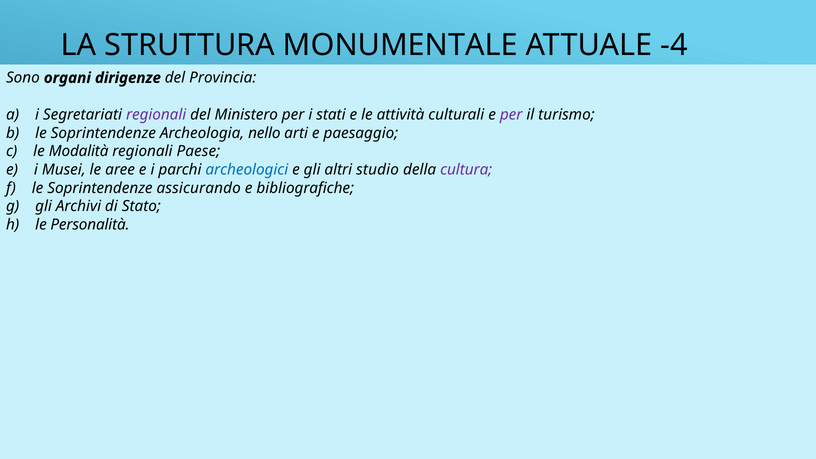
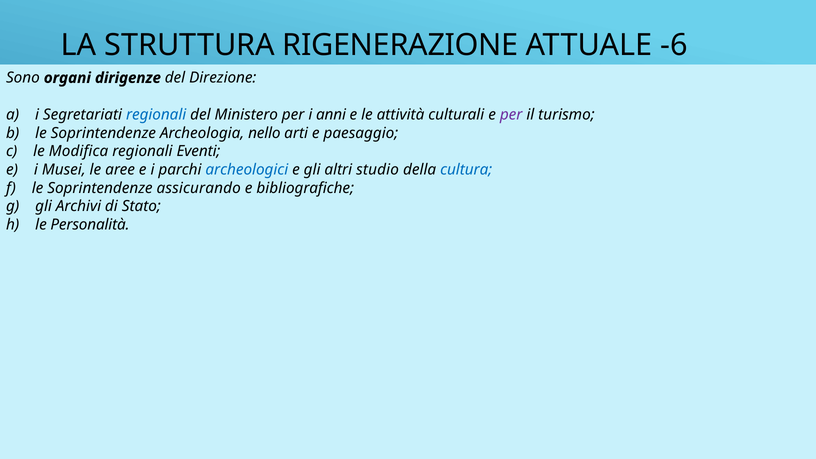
MONUMENTALE: MONUMENTALE -> RIGENERAZIONE
-4: -4 -> -6
Provincia: Provincia -> Direzione
regionali at (156, 115) colour: purple -> blue
stati: stati -> anni
Modalità: Modalità -> Modifica
Paese: Paese -> Eventi
cultura colour: purple -> blue
